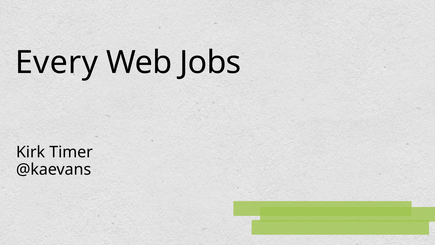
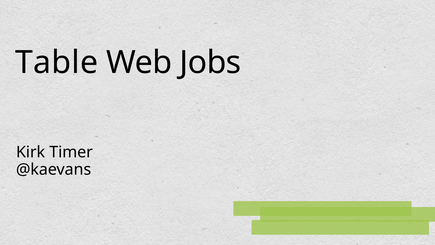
Every: Every -> Table
